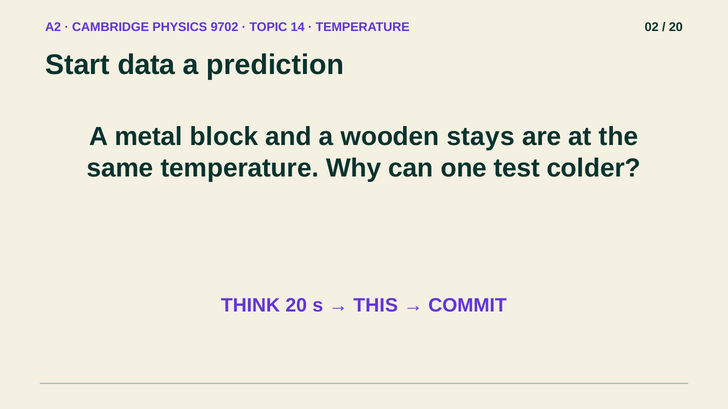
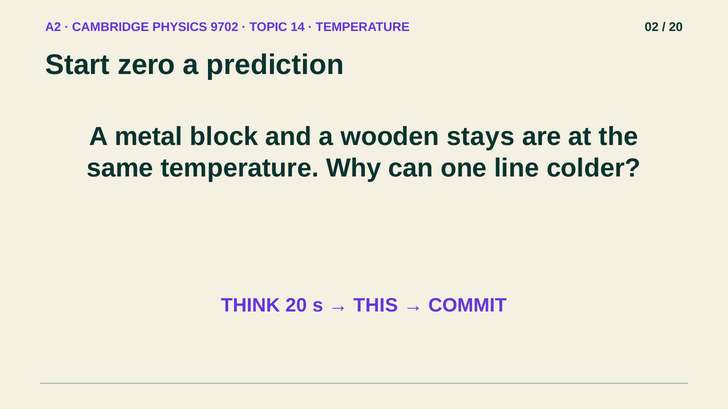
data: data -> zero
test: test -> line
